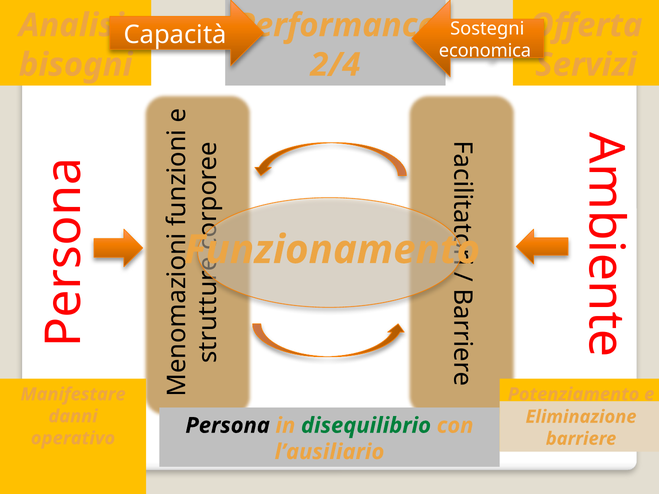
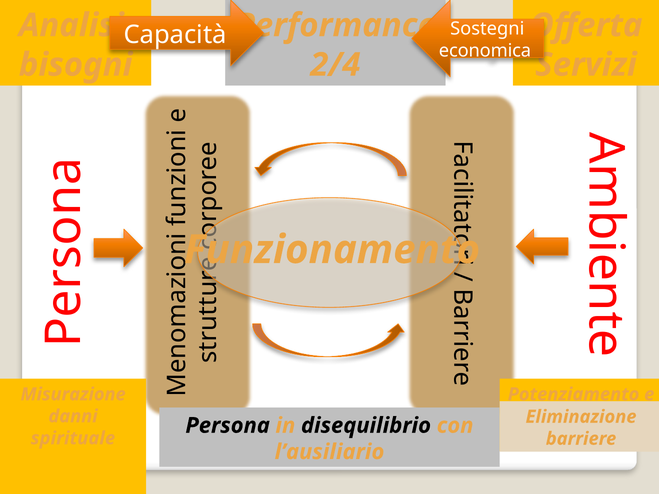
Manifestare: Manifestare -> Misurazione
disequilibrio colour: green -> black
operativo: operativo -> spirituale
